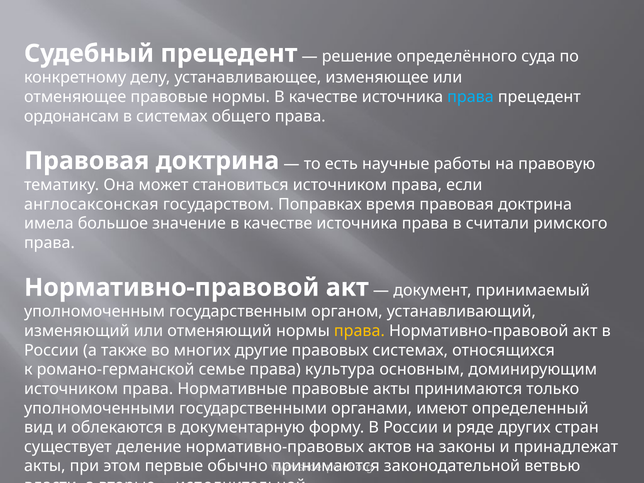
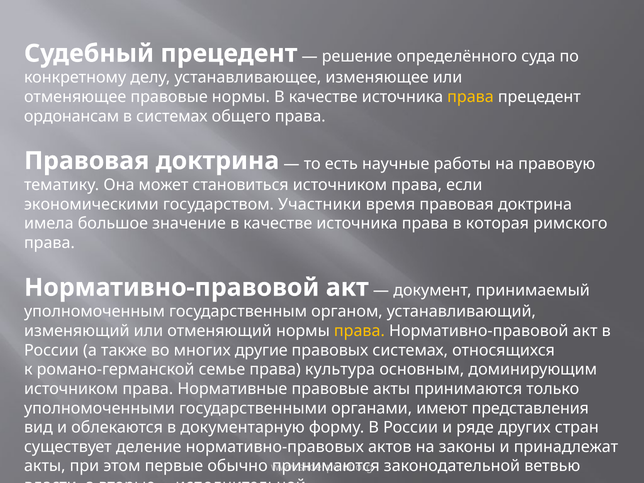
права at (470, 97) colour: light blue -> yellow
англосаксонская: англосаксонская -> экономическими
Поправках: Поправках -> Участники
считали: считали -> которая
определенный: определенный -> представления
